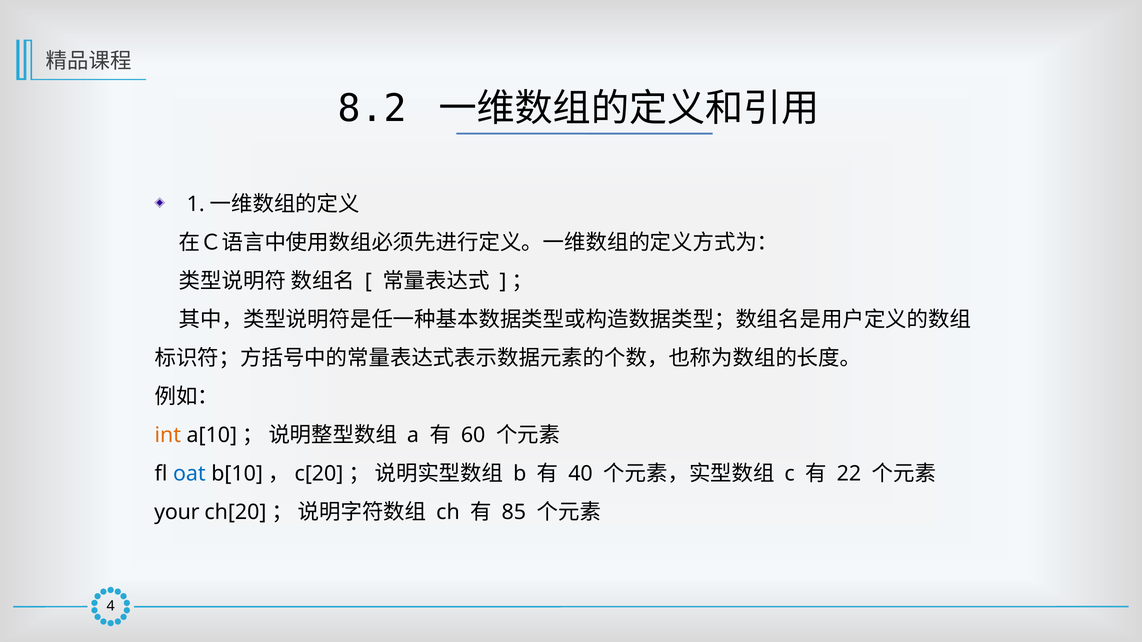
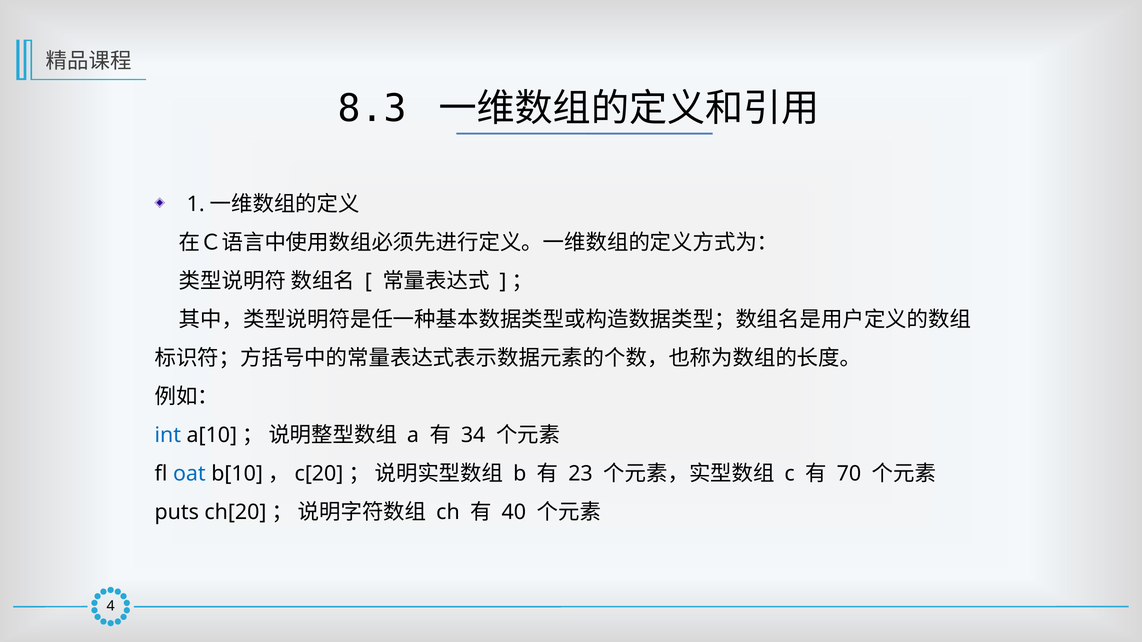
8.2: 8.2 -> 8.3
int colour: orange -> blue
60: 60 -> 34
40: 40 -> 23
22: 22 -> 70
your: your -> puts
85: 85 -> 40
